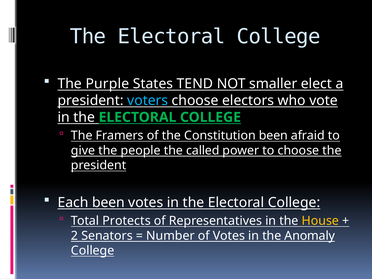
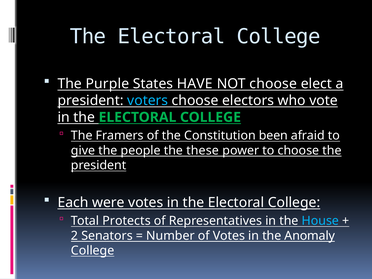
TEND: TEND -> HAVE
NOT smaller: smaller -> choose
called: called -> these
Each been: been -> were
House colour: yellow -> light blue
